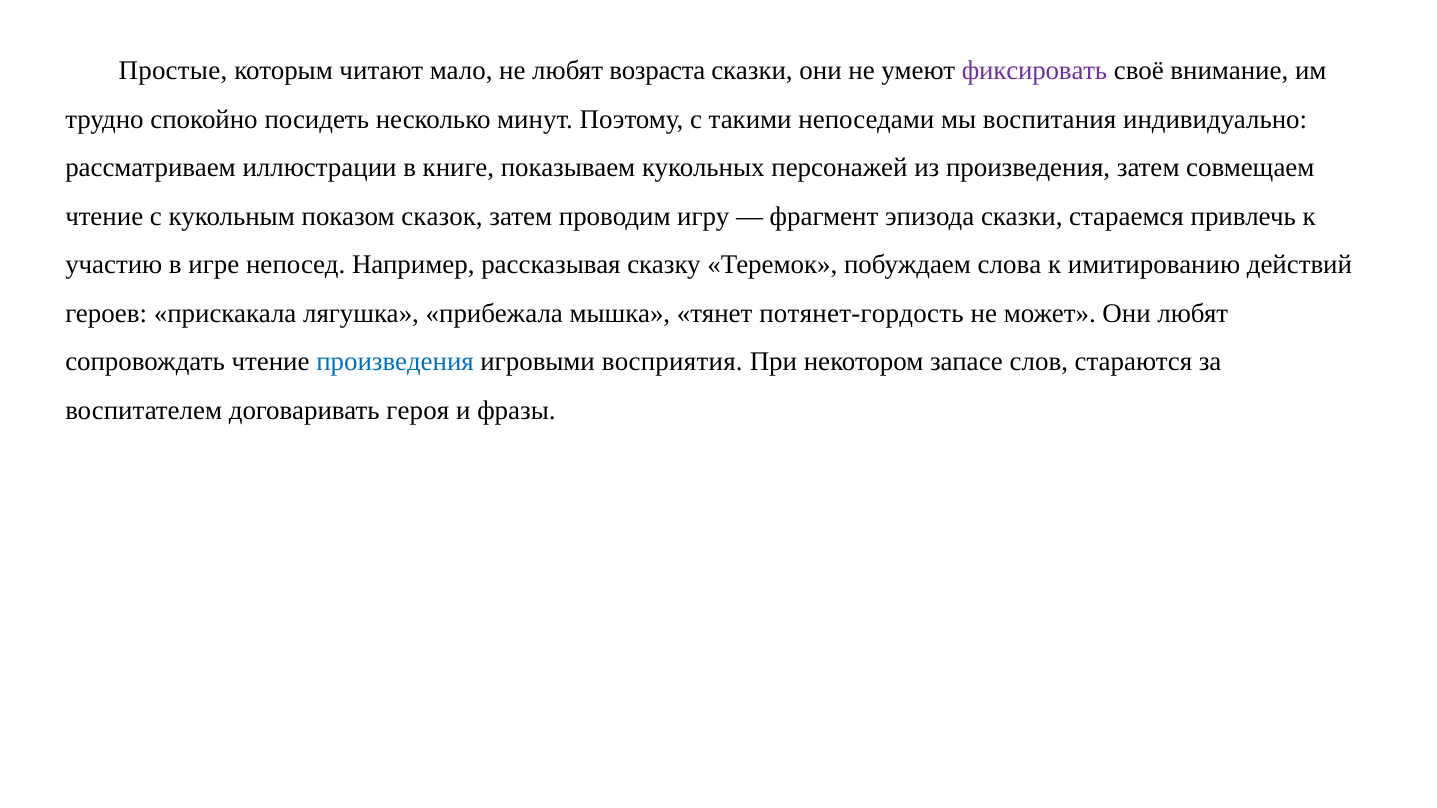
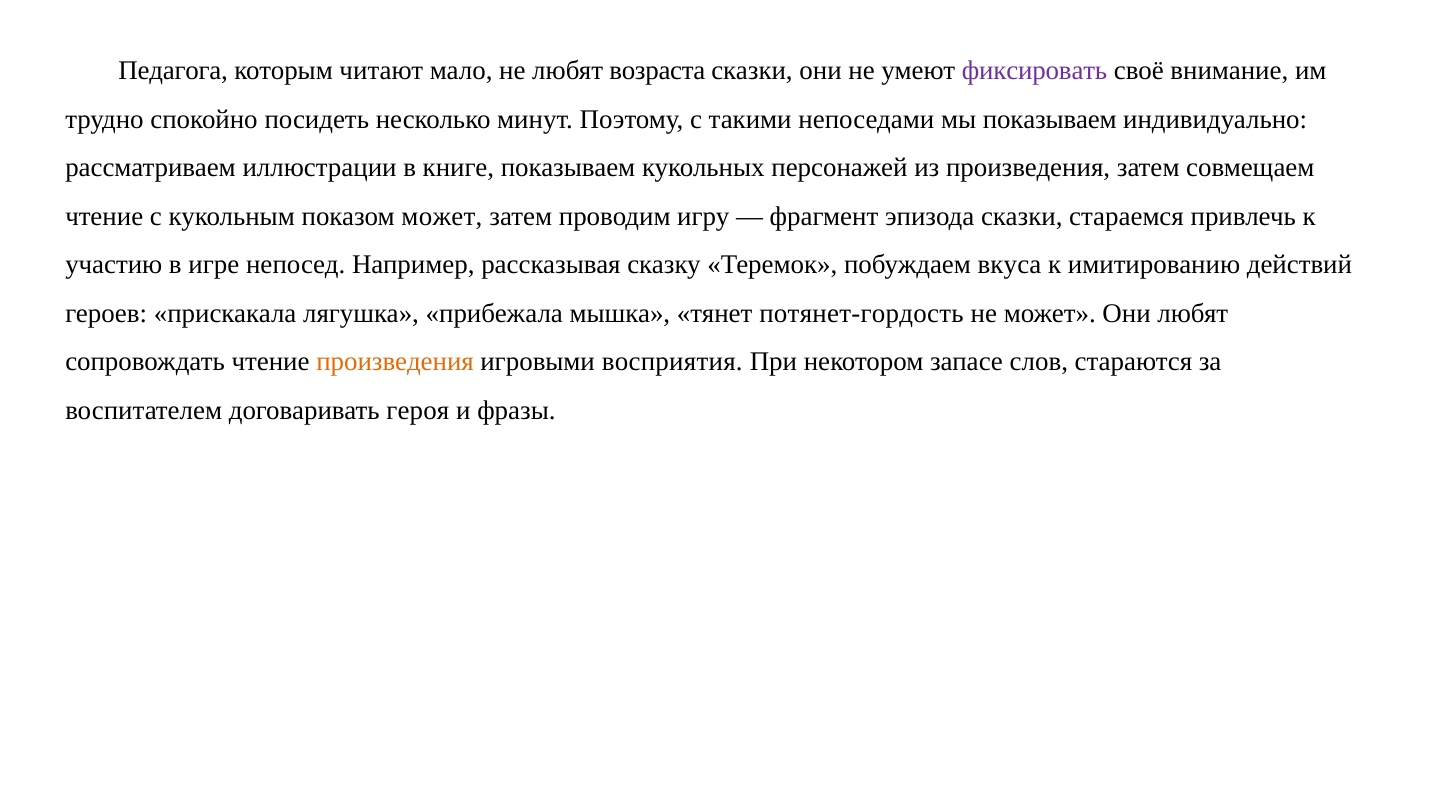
Простые: Простые -> Педагога
мы воспитания: воспитания -> показываем
показом сказок: сказок -> может
слова: слова -> вкуса
произведения at (395, 362) colour: blue -> orange
